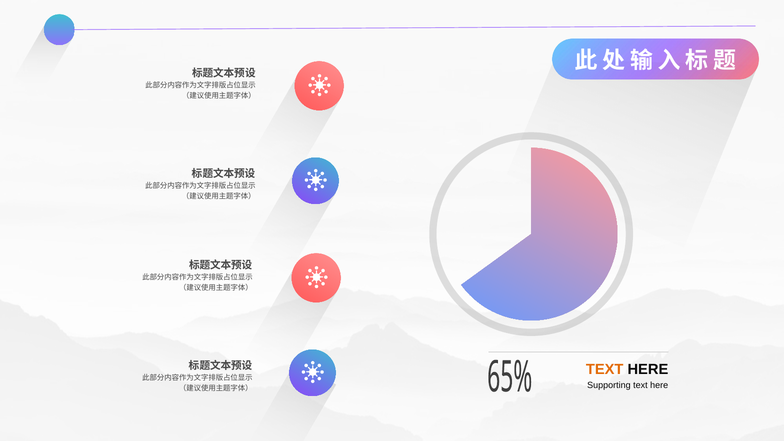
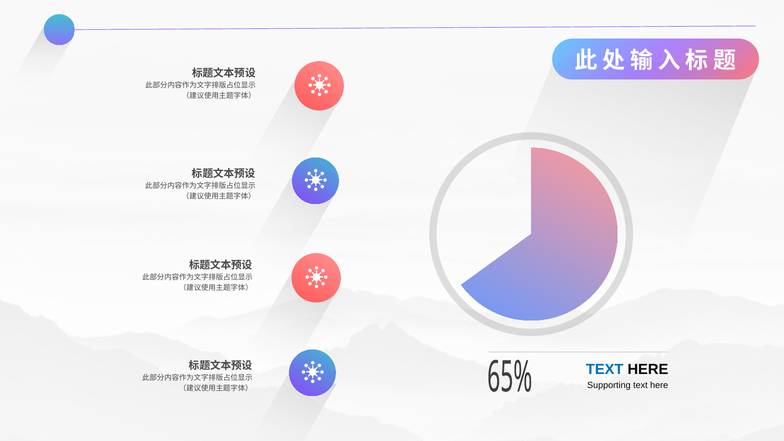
TEXT at (605, 369) colour: orange -> blue
